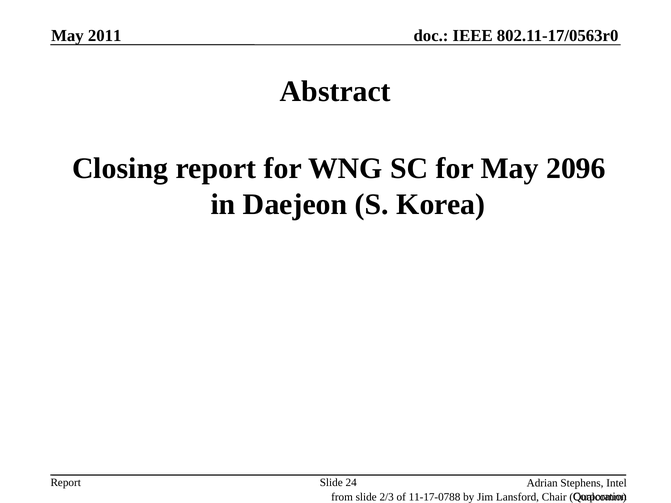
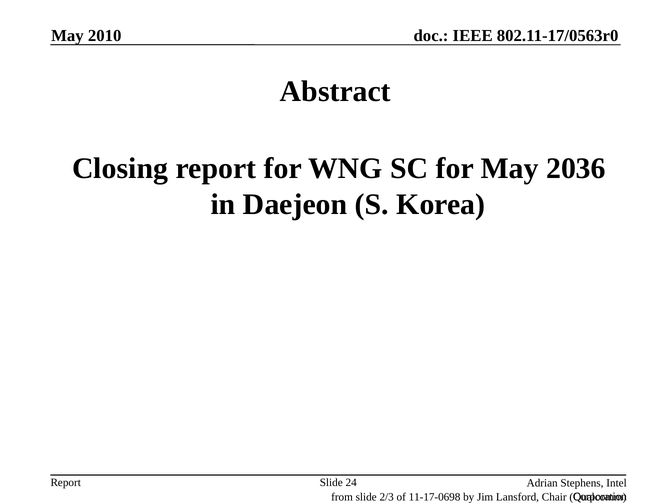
2011: 2011 -> 2010
2096: 2096 -> 2036
11-17-0788: 11-17-0788 -> 11-17-0698
